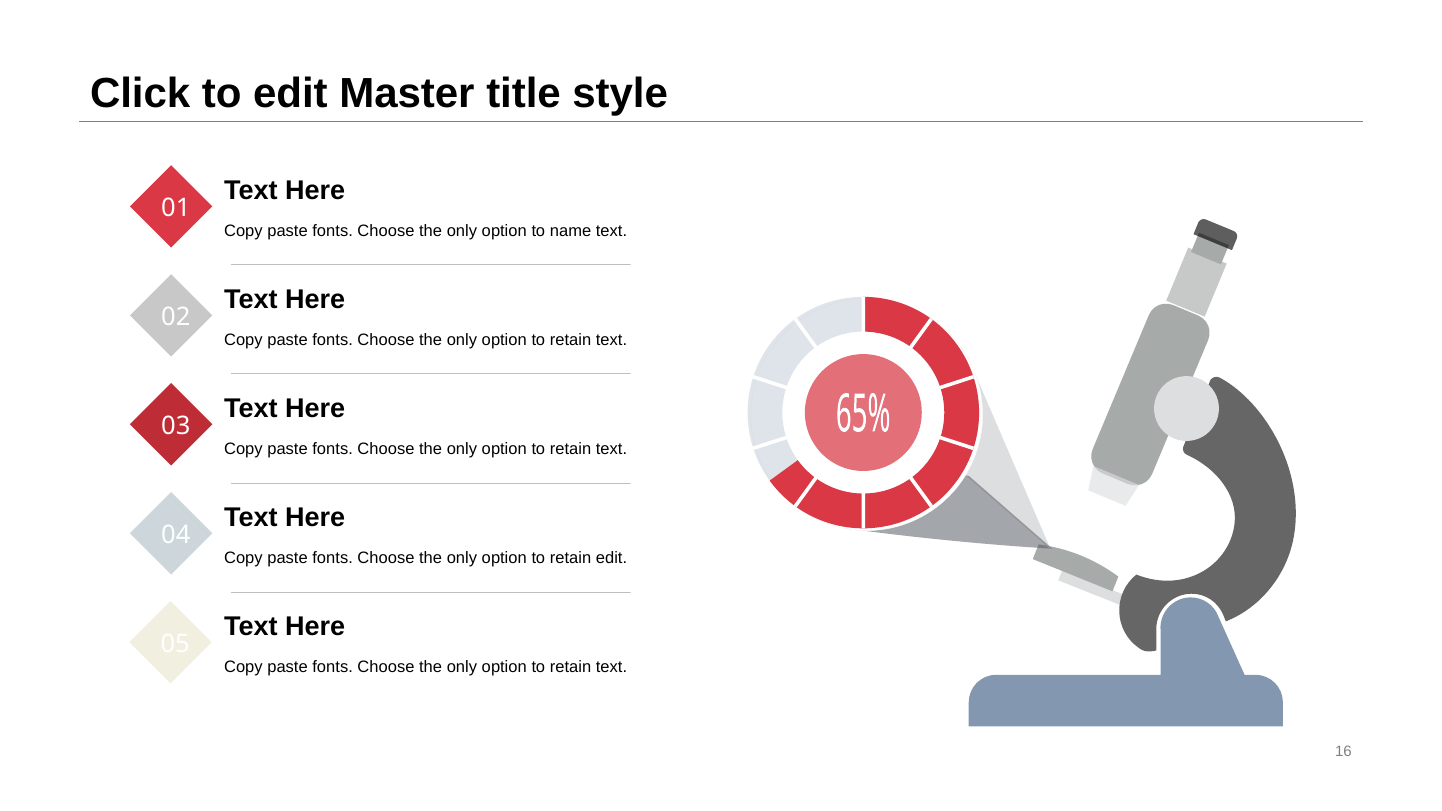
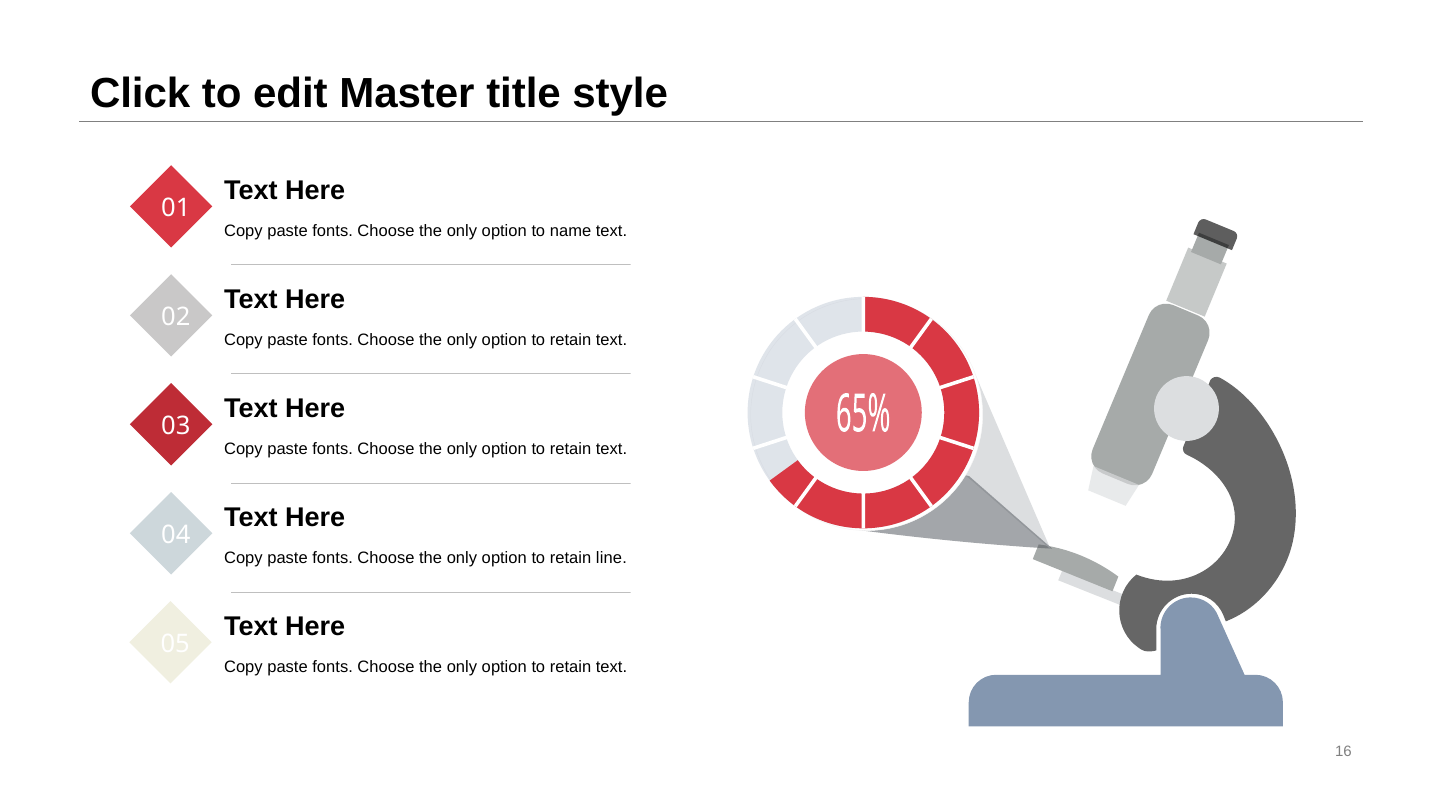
retain edit: edit -> line
